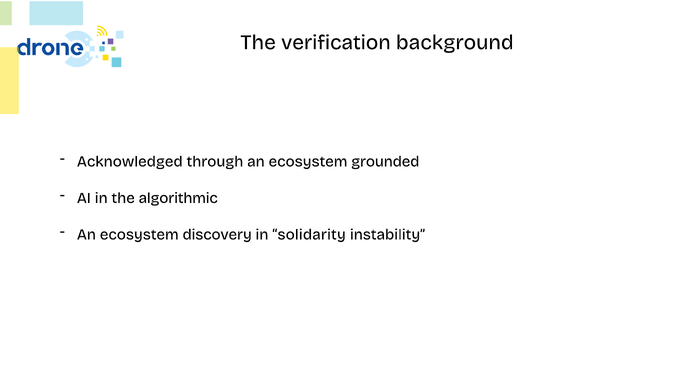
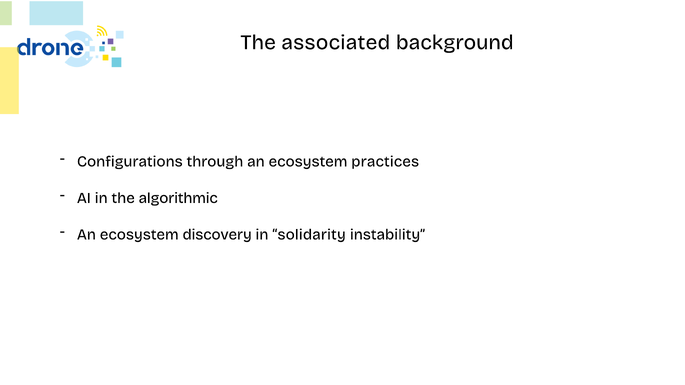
verification: verification -> associated
Acknowledged: Acknowledged -> Configurations
grounded: grounded -> practices
